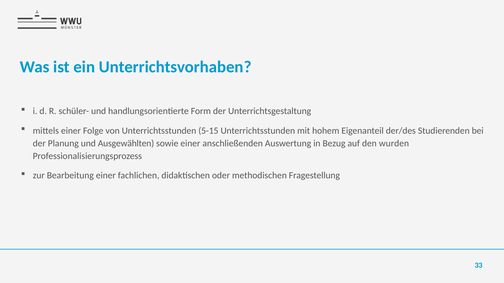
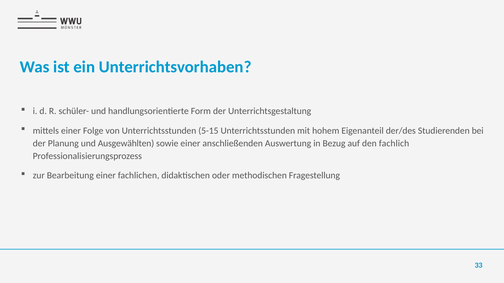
wurden: wurden -> fachlich
